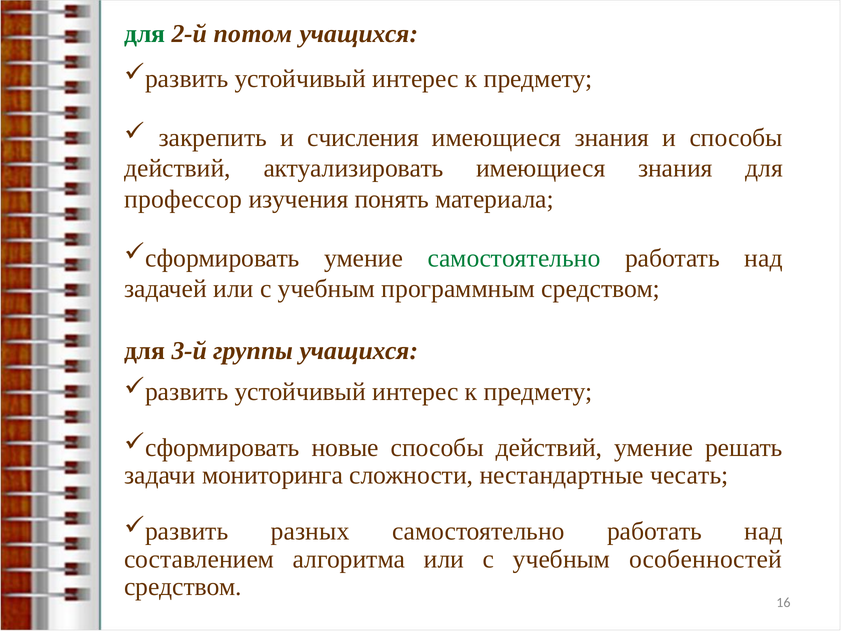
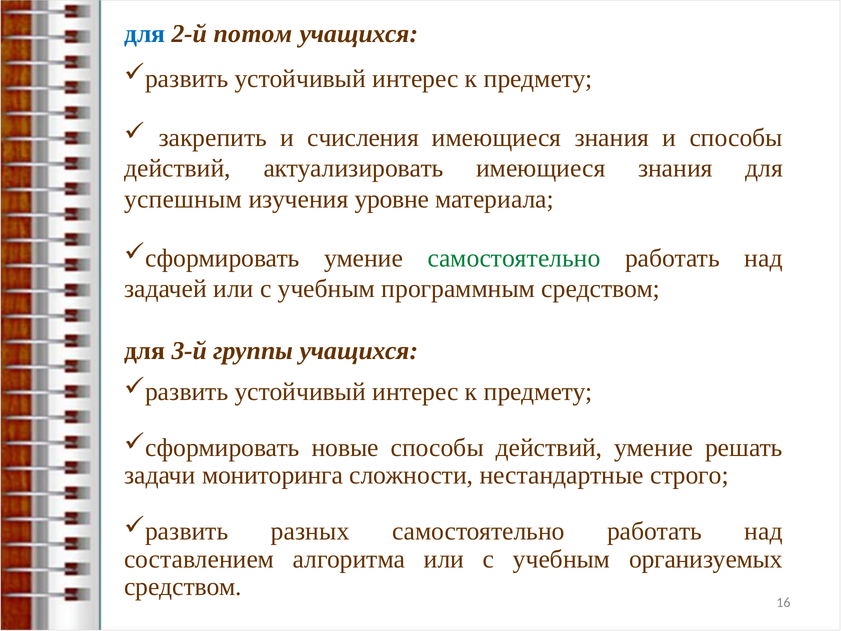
для at (145, 34) colour: green -> blue
профессор: профессор -> успешным
понять: понять -> уровне
чесать: чесать -> строго
особенностей: особенностей -> организуемых
